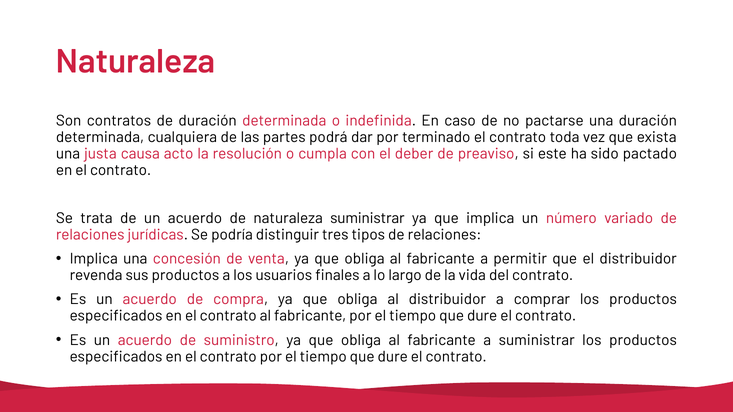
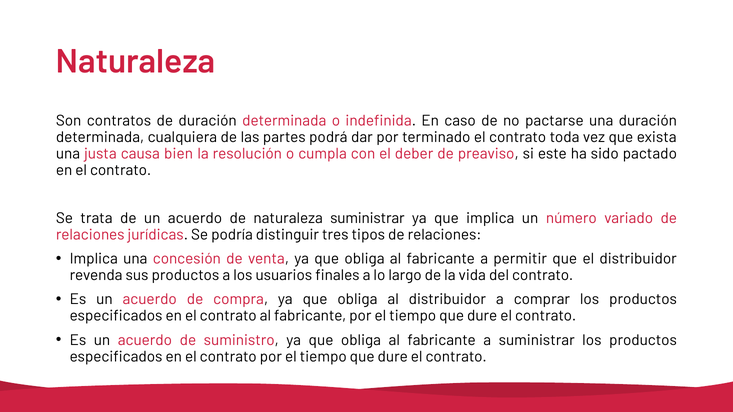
acto: acto -> bien
